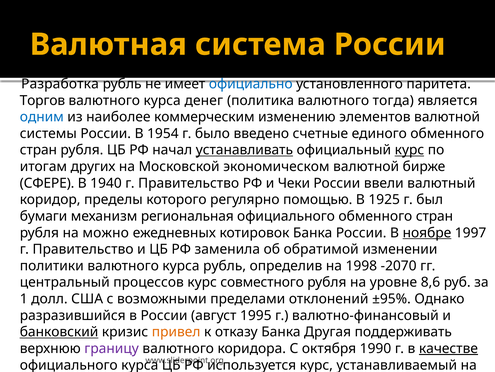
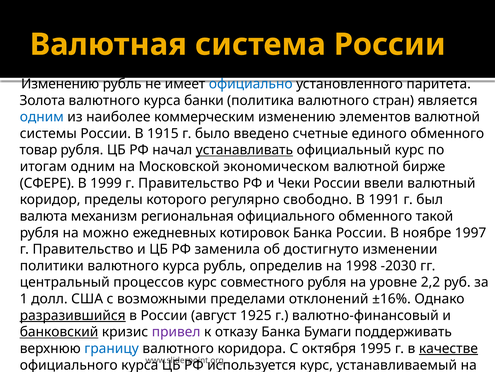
Разработка at (60, 84): Разработка -> Изменению
Торгов at (42, 100): Торгов -> Золота
денег: денег -> банки
тогда: тогда -> стран
1954: 1954 -> 1915
стран at (38, 150): стран -> товар
курс at (409, 150) underline: present -> none
итогам других: других -> одним
1940: 1940 -> 1999
помощью: помощью -> свободно
1925: 1925 -> 1991
бумаги: бумаги -> валюта
официального обменного стран: стран -> такой
ноябре underline: present -> none
обратимой: обратимой -> достигнуто
-2070: -2070 -> -2030
8,6: 8,6 -> 2,2
±95%: ±95% -> ±16%
разразившийся underline: none -> present
1995: 1995 -> 1925
привел colour: orange -> purple
Другая: Другая -> Бумаги
границу colour: purple -> blue
1990: 1990 -> 1995
